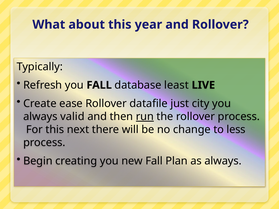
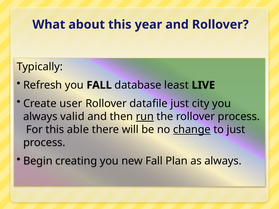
ease: ease -> user
next: next -> able
change underline: none -> present
to less: less -> just
